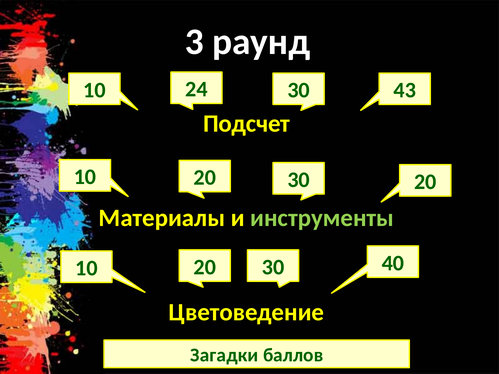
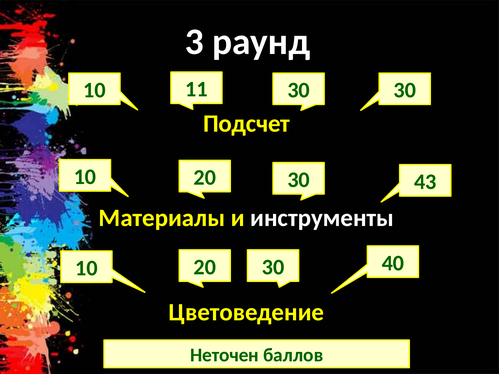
24: 24 -> 11
30 43: 43 -> 30
10 20: 20 -> 43
инструменты colour: light green -> white
Загадки: Загадки -> Неточен
